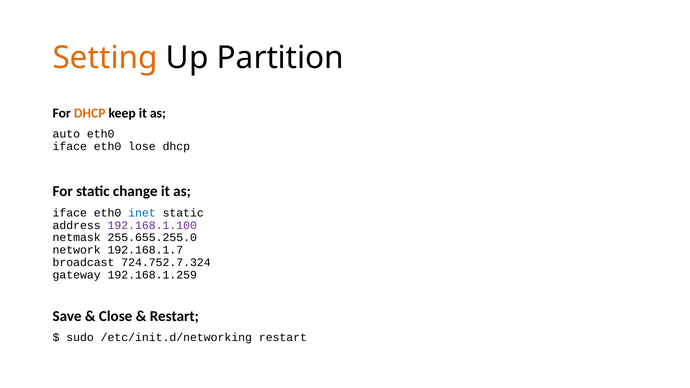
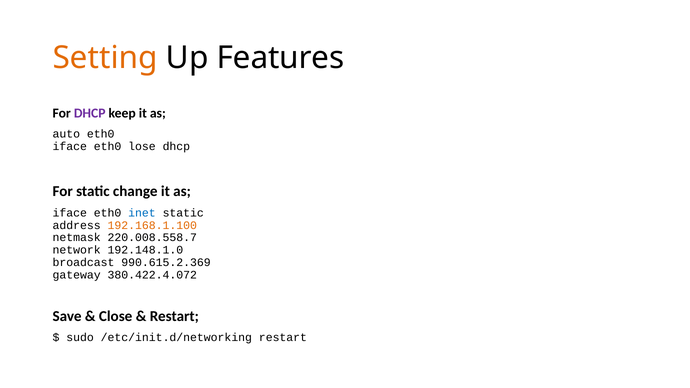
Partition: Partition -> Features
DHCP at (90, 113) colour: orange -> purple
192.168.1.100 colour: purple -> orange
255.655.255.0: 255.655.255.0 -> 220.008.558.7
192.168.1.7: 192.168.1.7 -> 192.148.1.0
724.752.7.324: 724.752.7.324 -> 990.615.2.369
192.168.1.259: 192.168.1.259 -> 380.422.4.072
